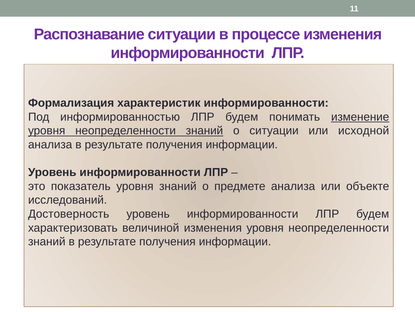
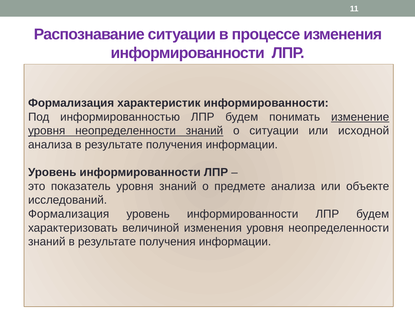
Достоверность at (69, 213): Достоверность -> Формализация
